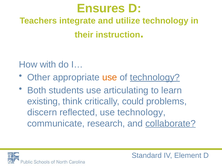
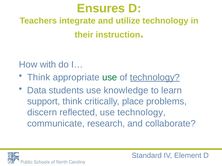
Other at (39, 78): Other -> Think
use at (110, 78) colour: orange -> green
Both: Both -> Data
articulating: articulating -> knowledge
existing: existing -> support
could: could -> place
collaborate underline: present -> none
